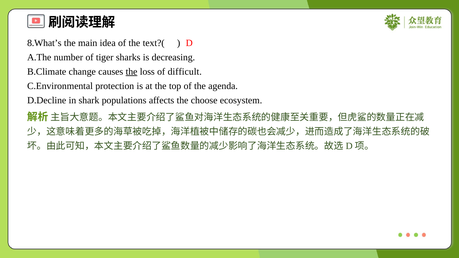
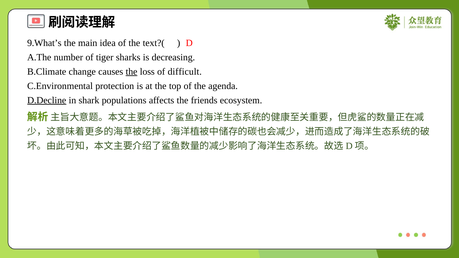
8.What’s: 8.What’s -> 9.What’s
D.Decline underline: none -> present
choose: choose -> friends
